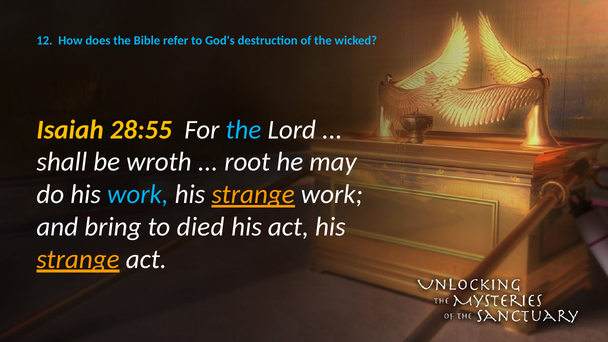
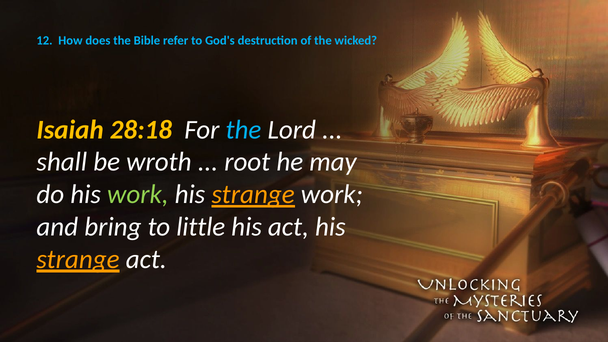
28:55: 28:55 -> 28:18
work at (138, 194) colour: light blue -> light green
died: died -> little
